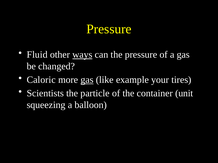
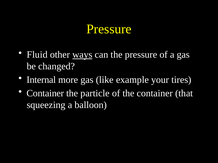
Caloric: Caloric -> Internal
gas at (87, 80) underline: present -> none
Scientists at (45, 94): Scientists -> Container
unit: unit -> that
